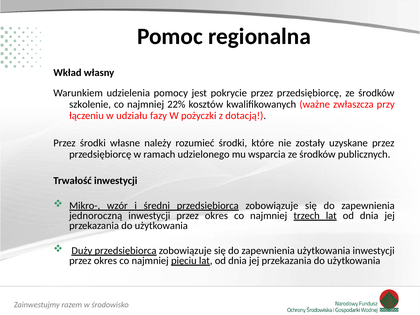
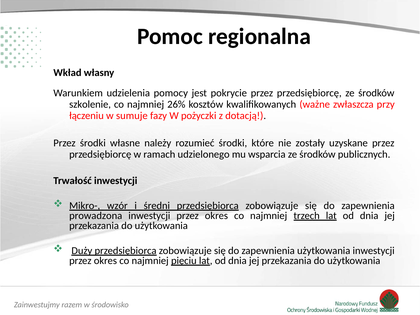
22%: 22% -> 26%
udziału: udziału -> sumuje
jednoroczną: jednoroczną -> prowadzona
